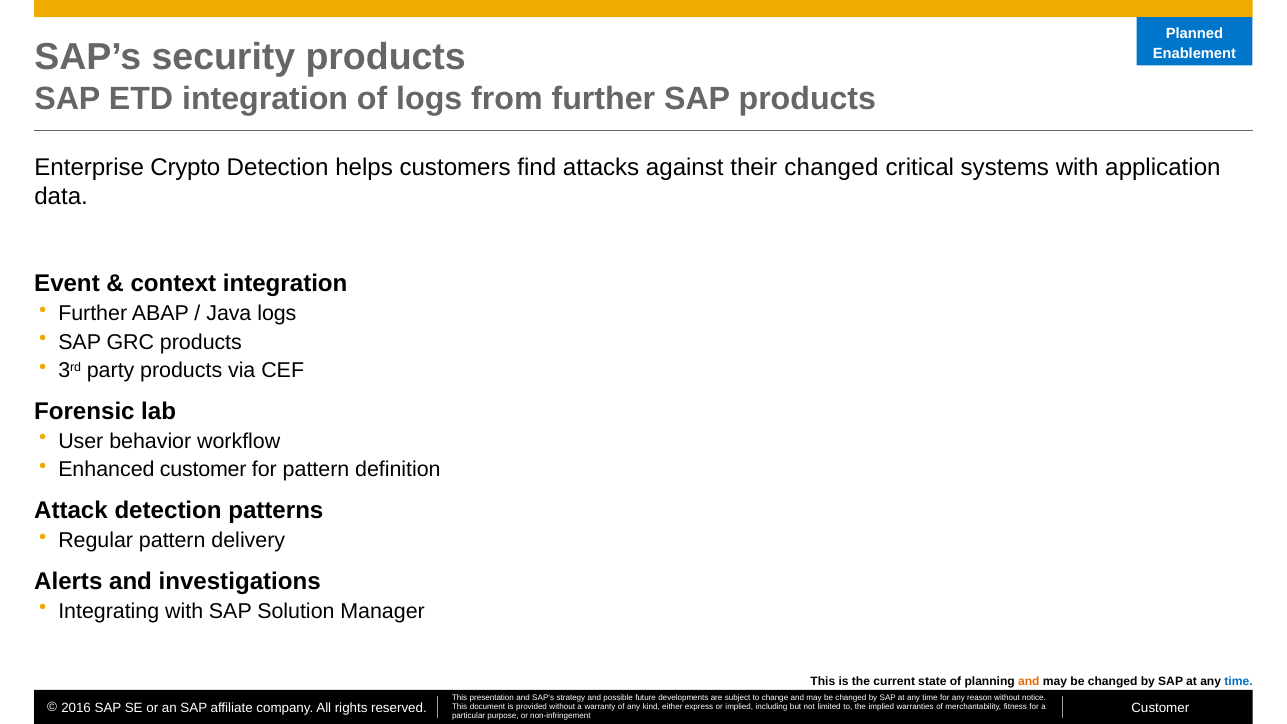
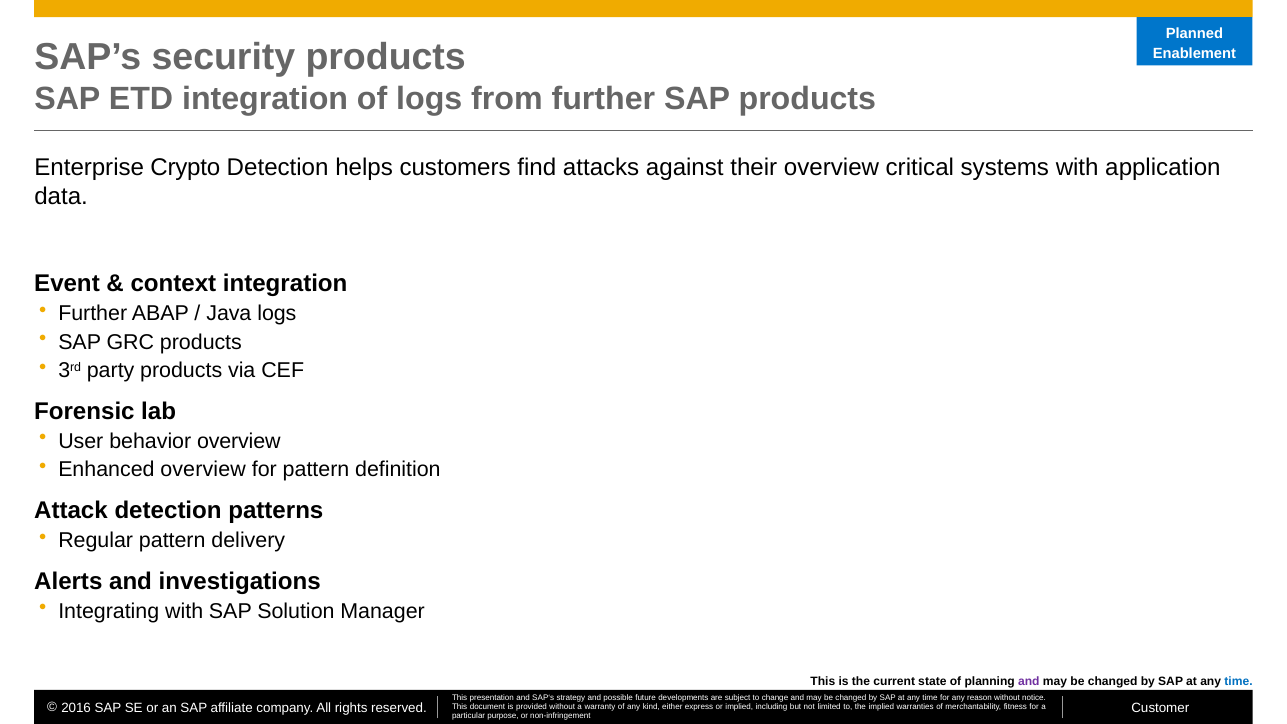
their changed: changed -> overview
behavior workflow: workflow -> overview
Enhanced customer: customer -> overview
and at (1029, 681) colour: orange -> purple
